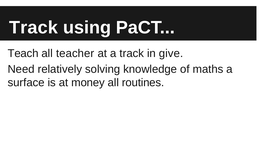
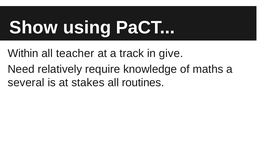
Track at (33, 28): Track -> Show
Teach: Teach -> Within
solving: solving -> require
surface: surface -> several
money: money -> stakes
